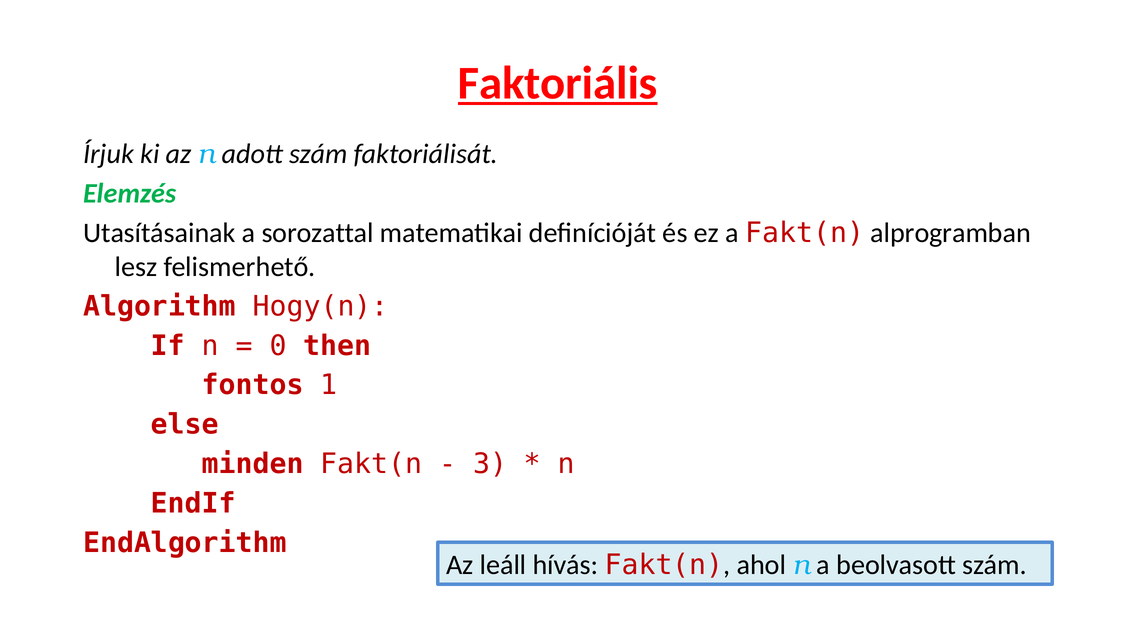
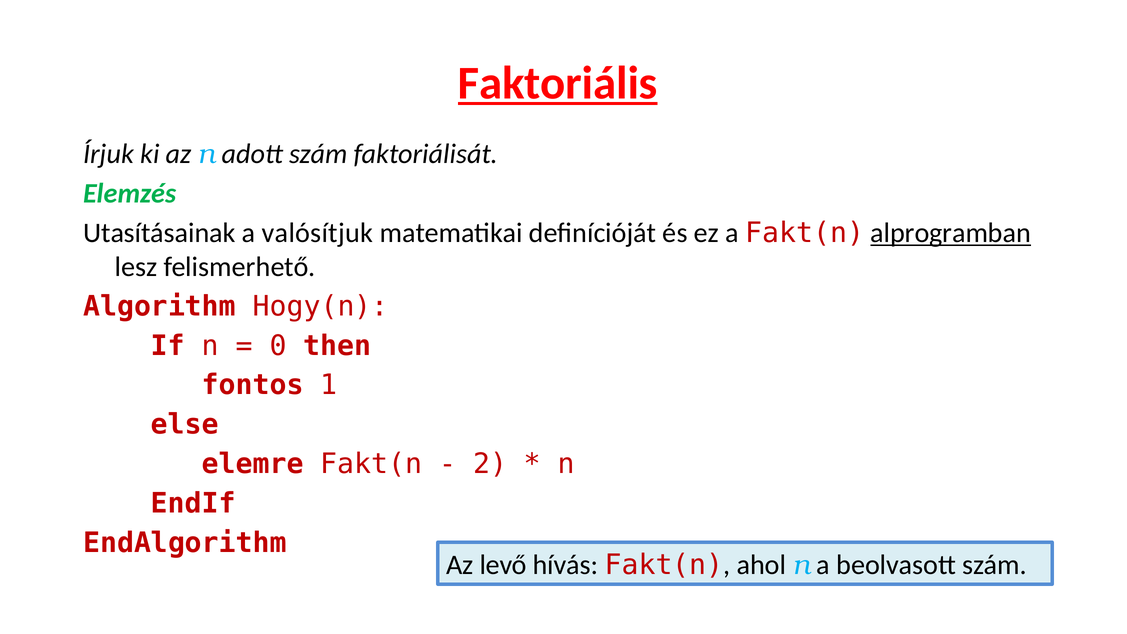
sorozattal: sorozattal -> valósítjuk
alprogramban underline: none -> present
minden: minden -> elemre
3: 3 -> 2
leáll: leáll -> levő
